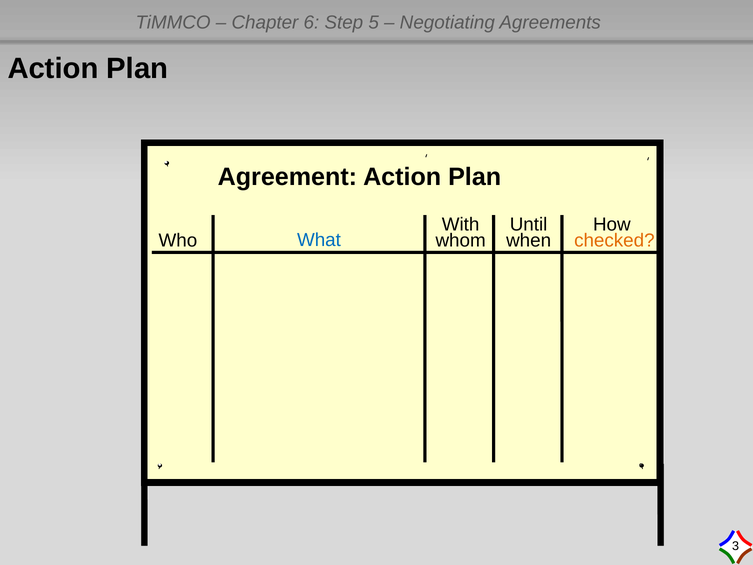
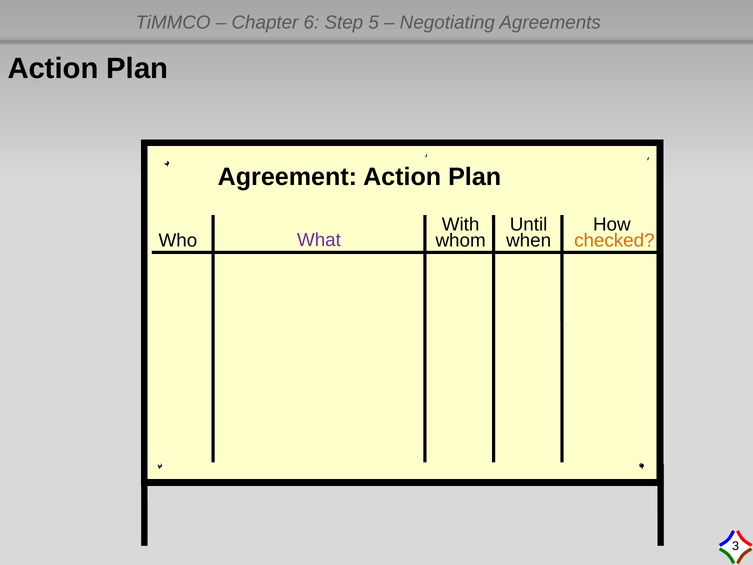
What colour: blue -> purple
